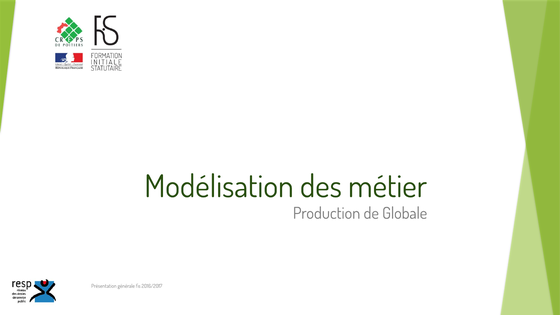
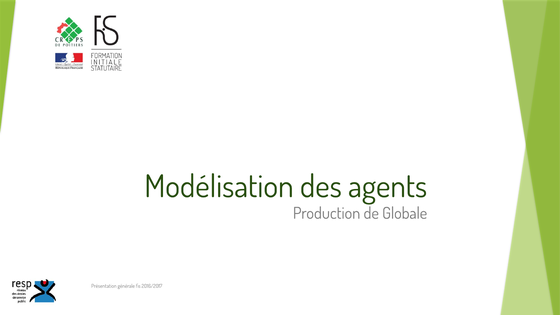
métier: métier -> agents
